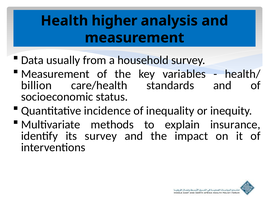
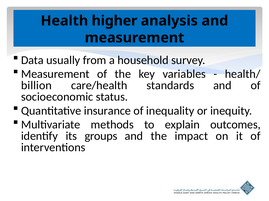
incidence: incidence -> insurance
insurance: insurance -> outcomes
its survey: survey -> groups
